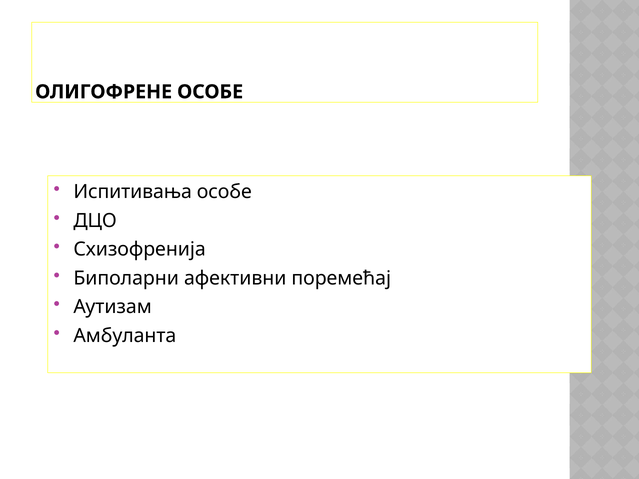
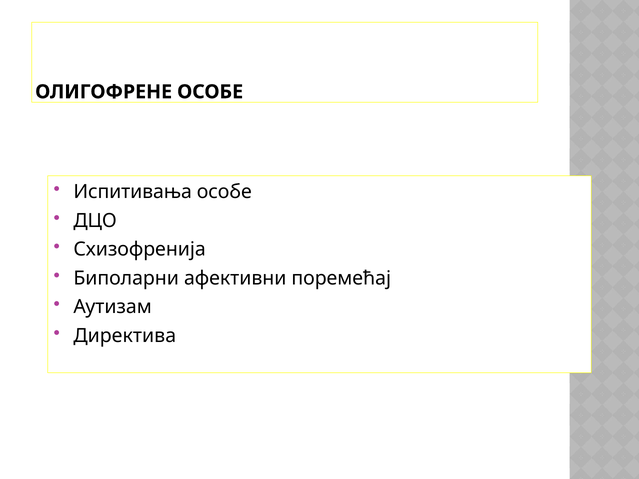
Амбуланта: Амбуланта -> Директива
